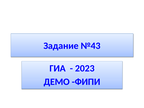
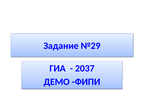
№43: №43 -> №29
2023: 2023 -> 2037
